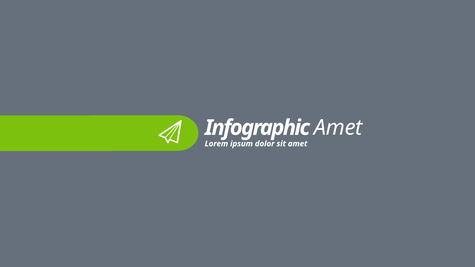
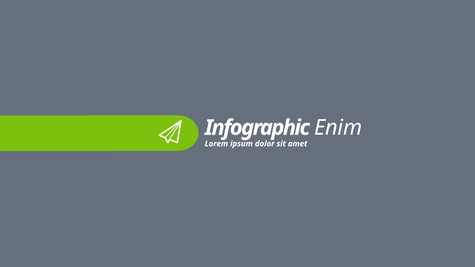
Amet at (338, 128): Amet -> Enim
